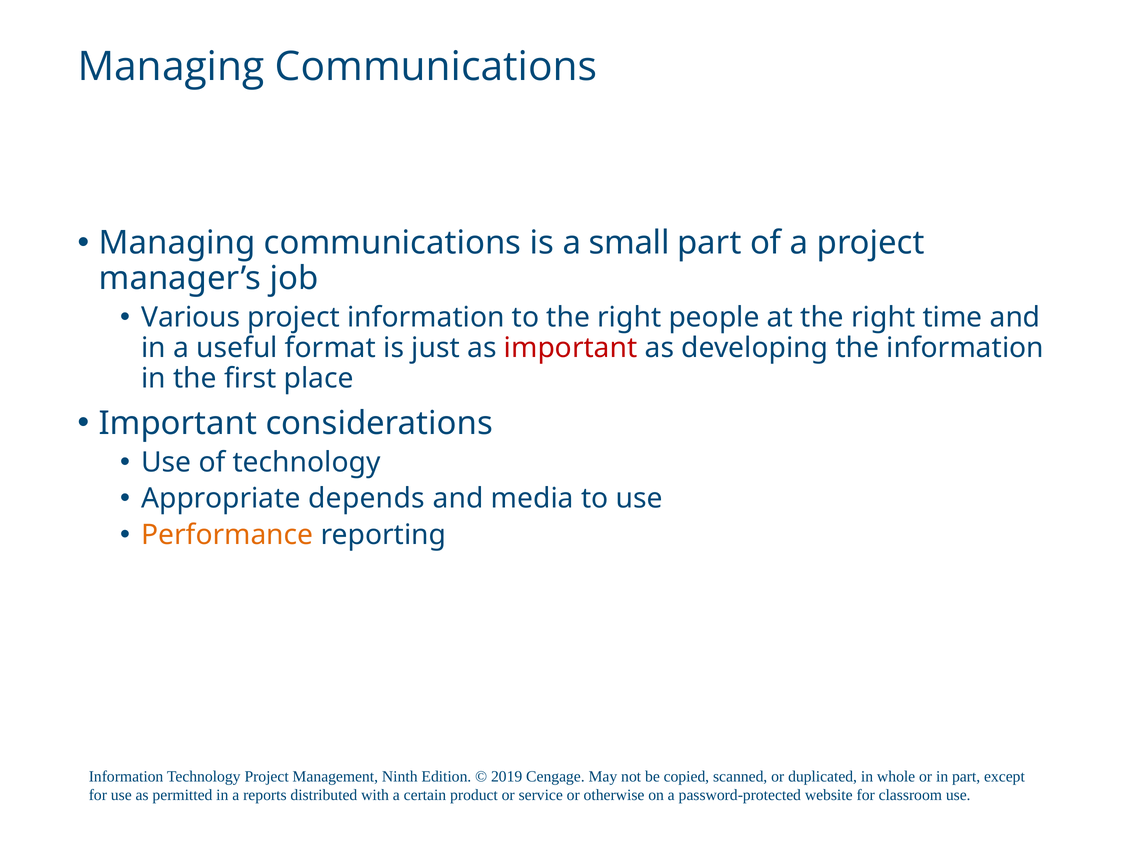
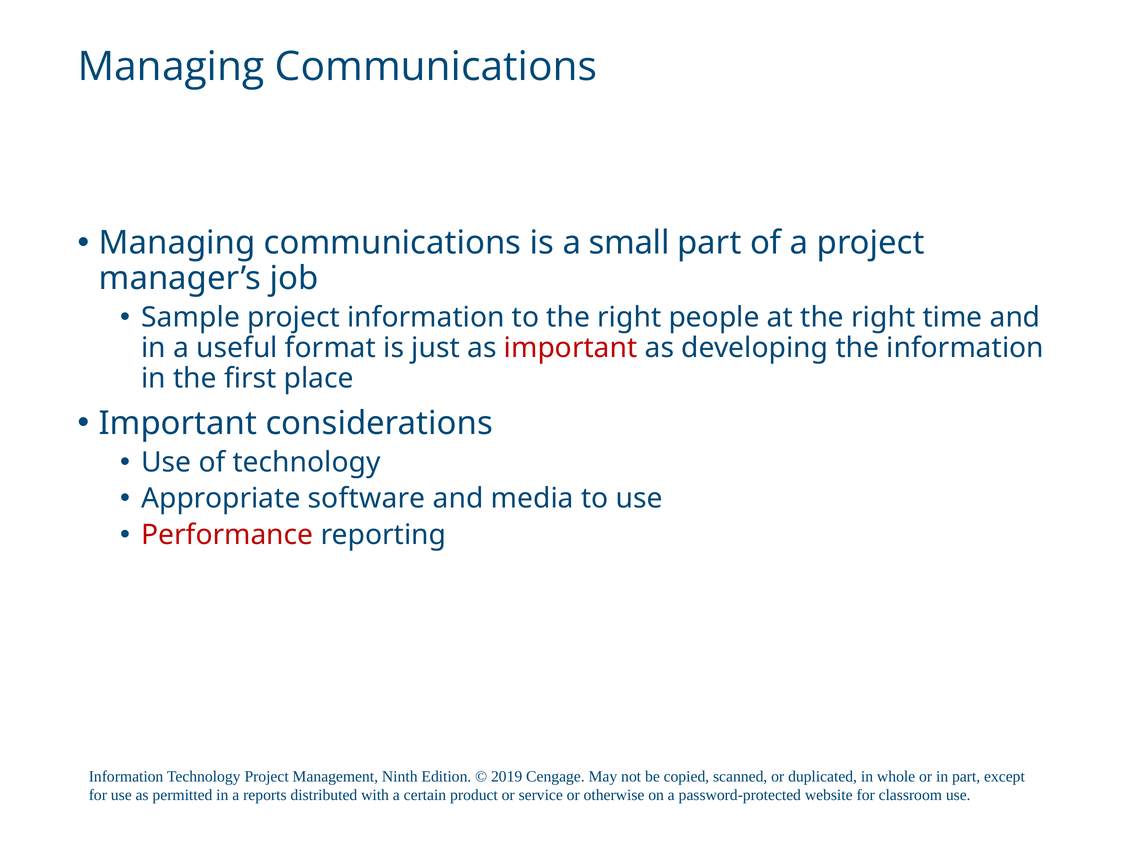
Various: Various -> Sample
depends: depends -> software
Performance colour: orange -> red
